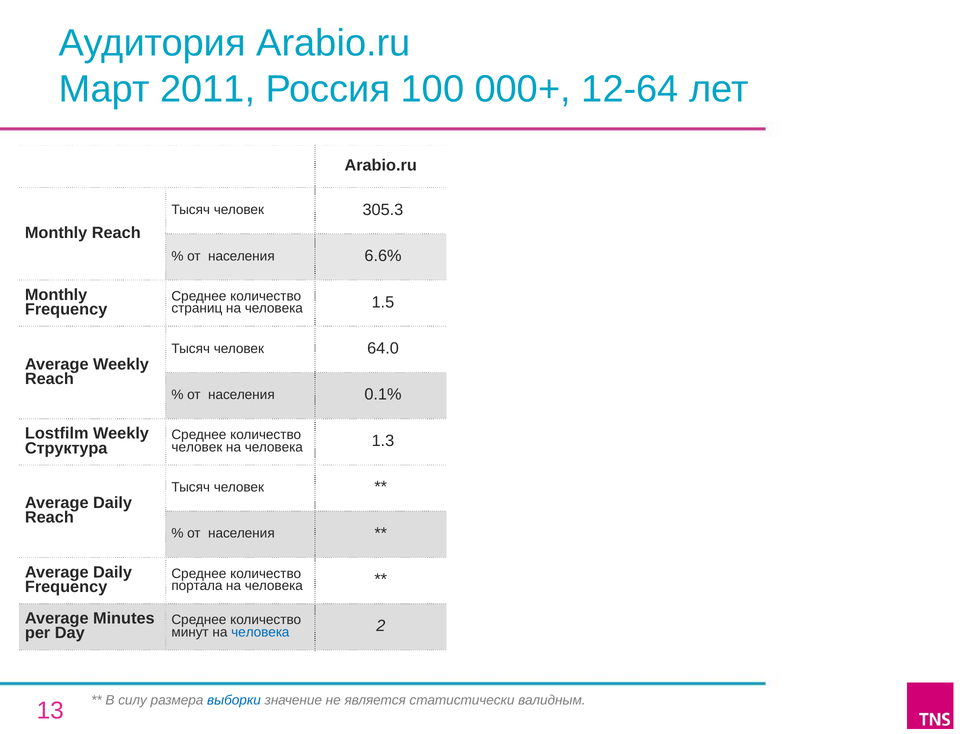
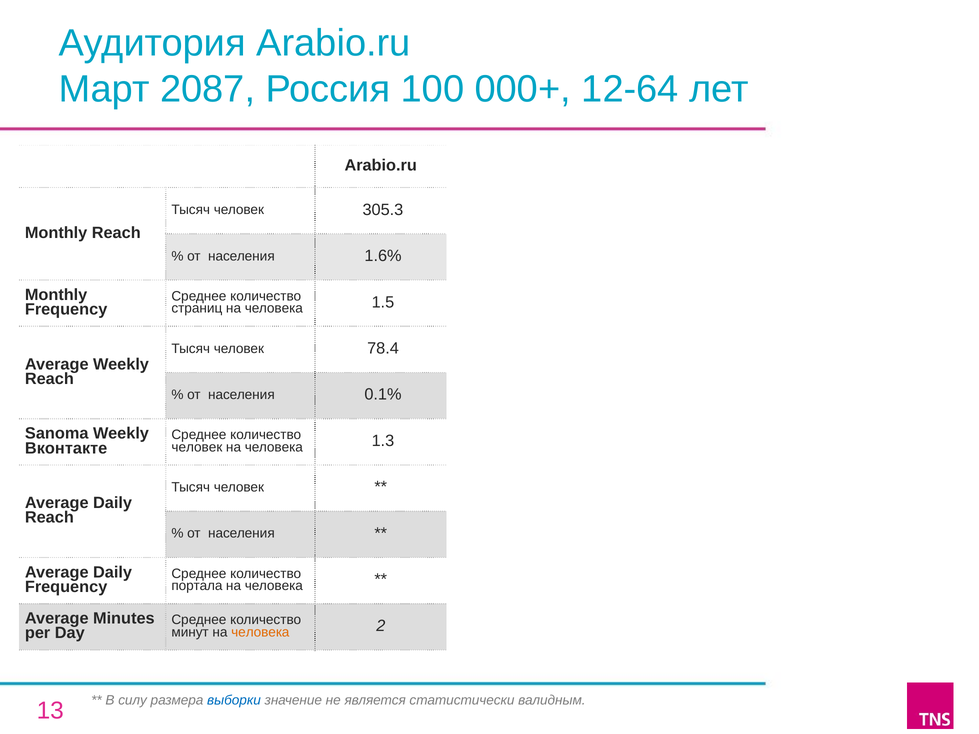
2011: 2011 -> 2087
6.6%: 6.6% -> 1.6%
64.0: 64.0 -> 78.4
Lostfilm: Lostfilm -> Sanoma
Структура: Структура -> Вконтакте
человека at (260, 632) colour: blue -> orange
